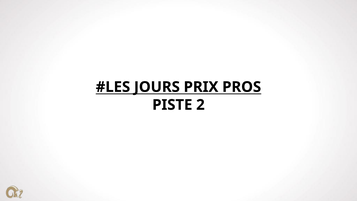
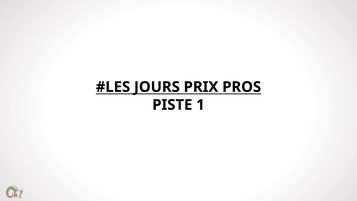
2: 2 -> 1
